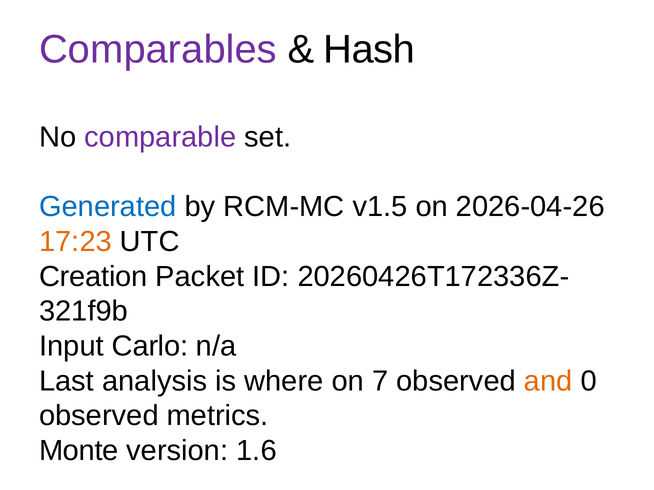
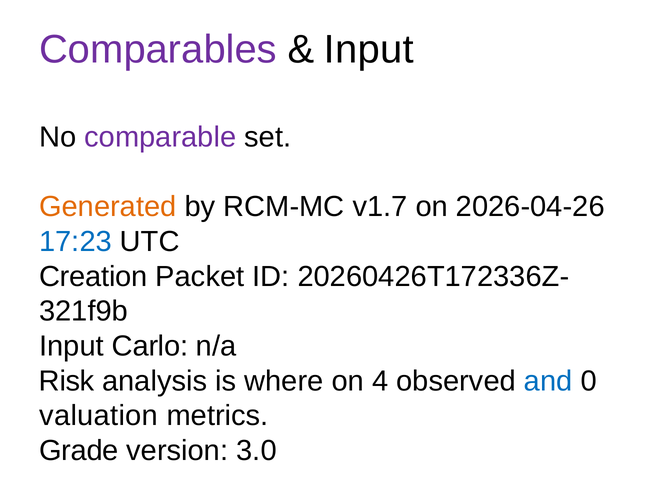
Hash at (369, 50): Hash -> Input
Generated colour: blue -> orange
v1.5: v1.5 -> v1.7
17:23 colour: orange -> blue
Last: Last -> Risk
7: 7 -> 4
and colour: orange -> blue
observed at (99, 416): observed -> valuation
Monte: Monte -> Grade
1.6: 1.6 -> 3.0
